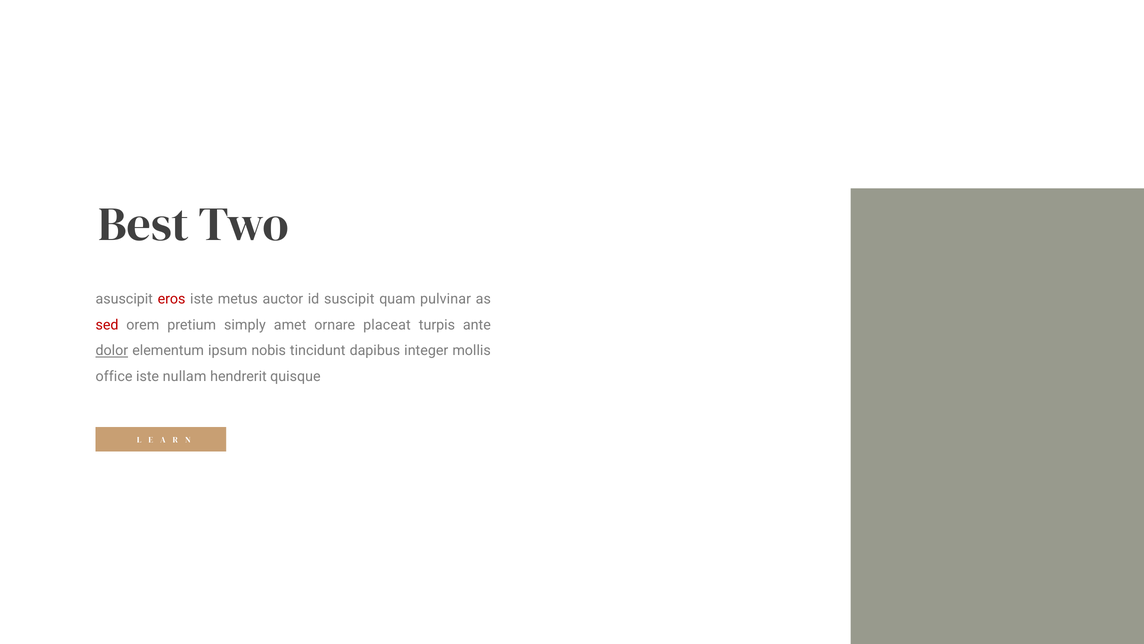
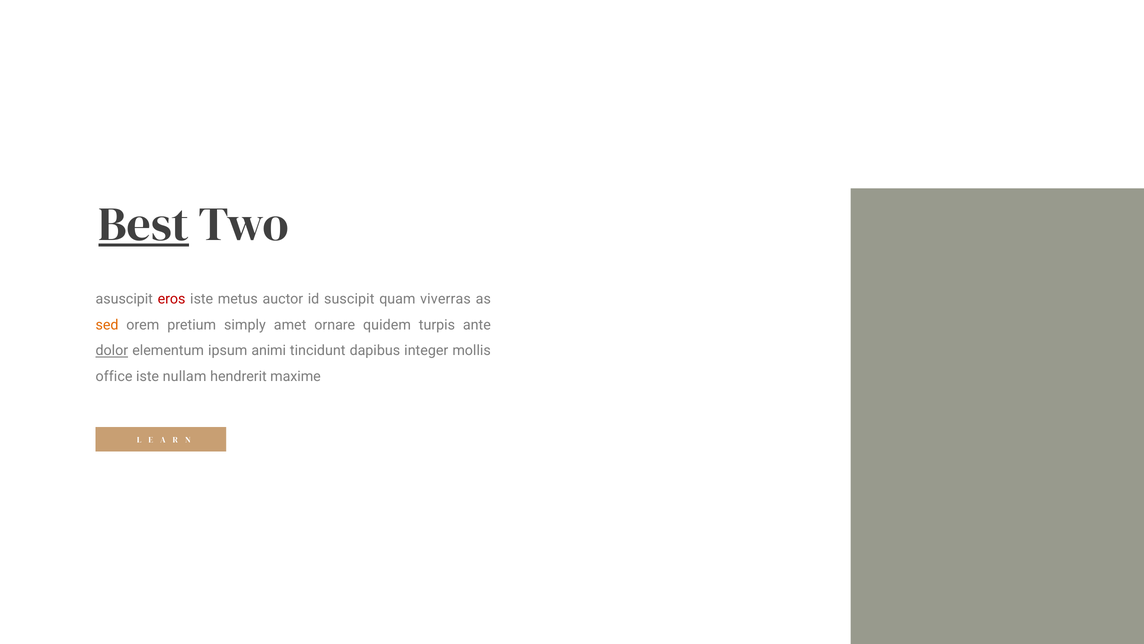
Best underline: none -> present
pulvinar: pulvinar -> viverras
sed colour: red -> orange
placeat: placeat -> quidem
nobis: nobis -> animi
quisque: quisque -> maxime
